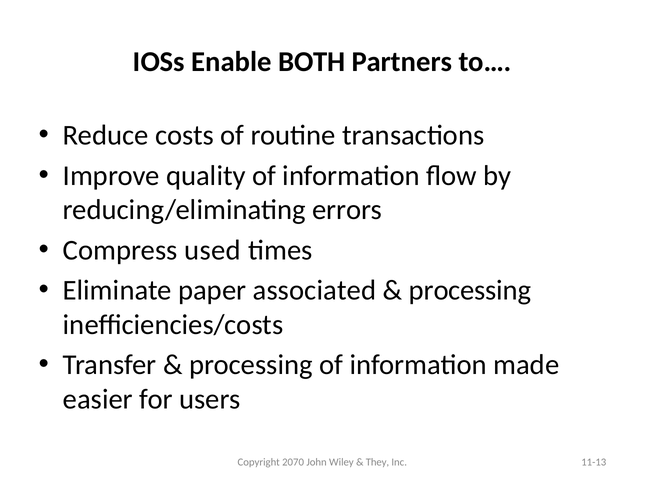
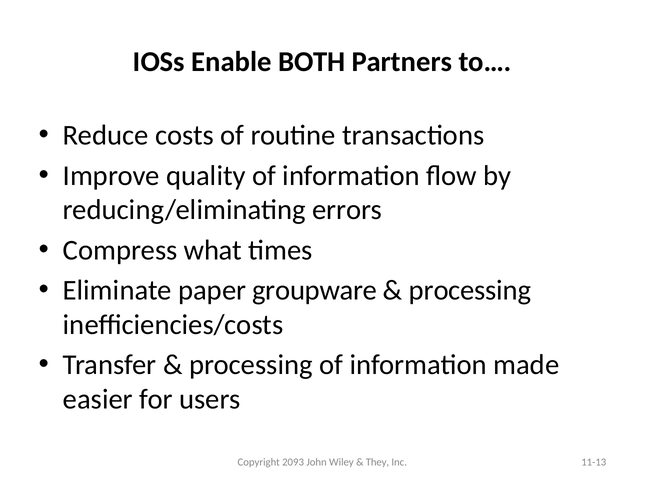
used: used -> what
associated: associated -> groupware
2070: 2070 -> 2093
